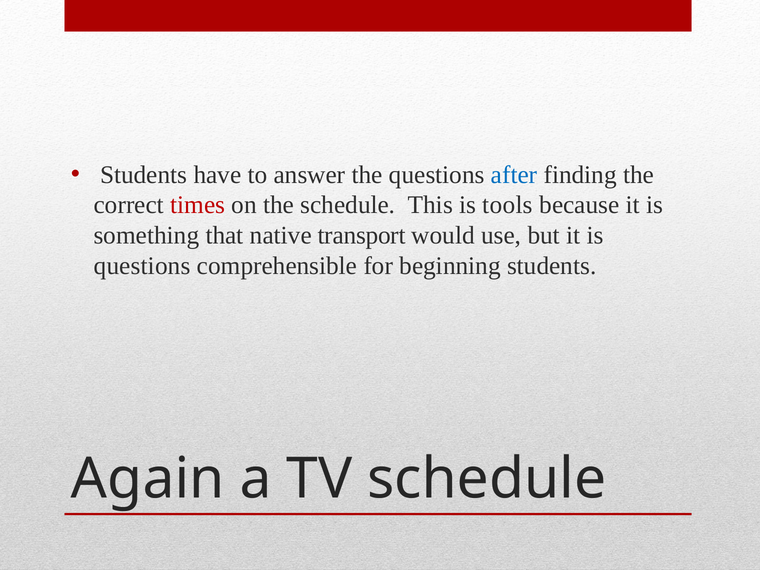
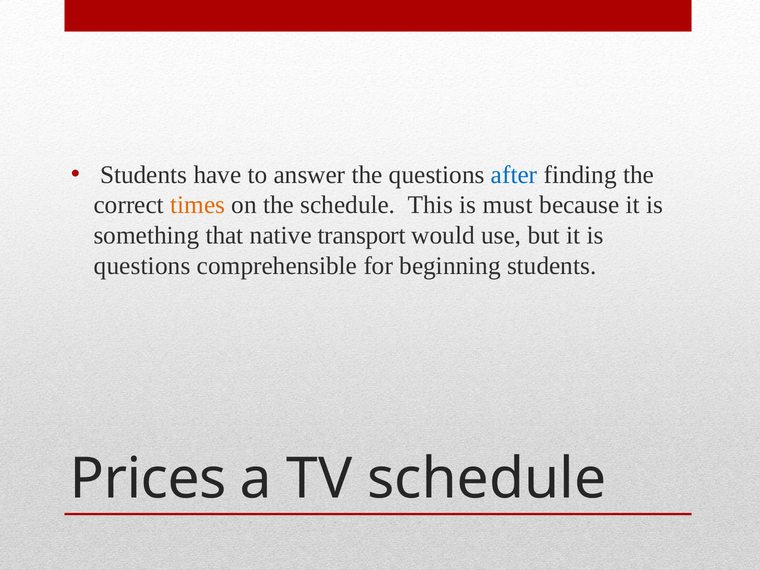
times colour: red -> orange
tools: tools -> must
Again: Again -> Prices
